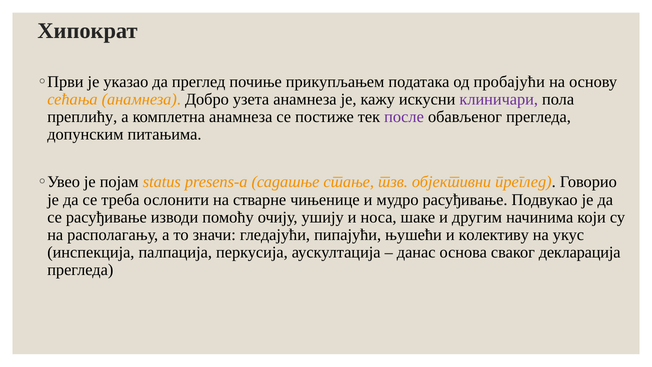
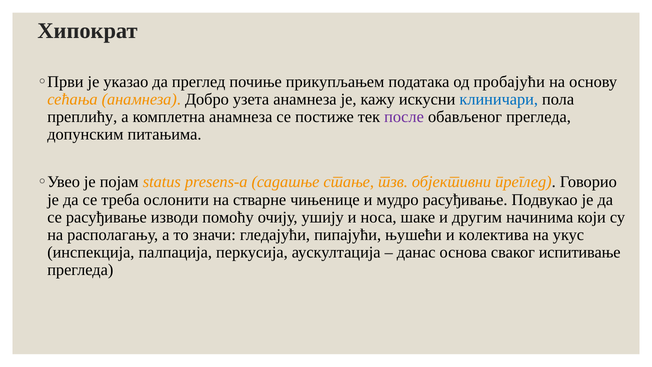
клиничари colour: purple -> blue
колективу: колективу -> колектива
декларација: декларација -> испитивање
